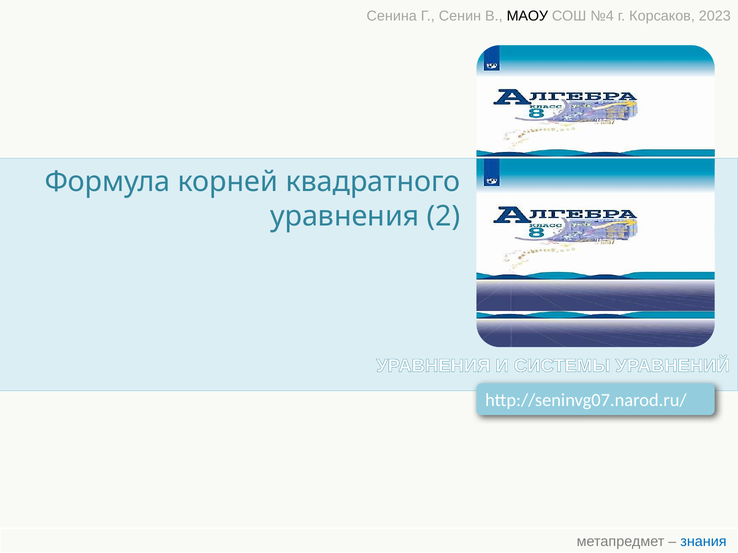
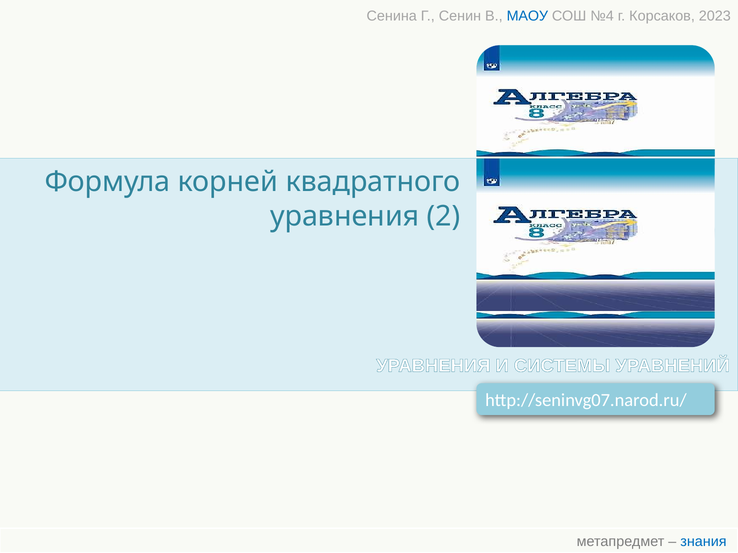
МАОУ colour: black -> blue
